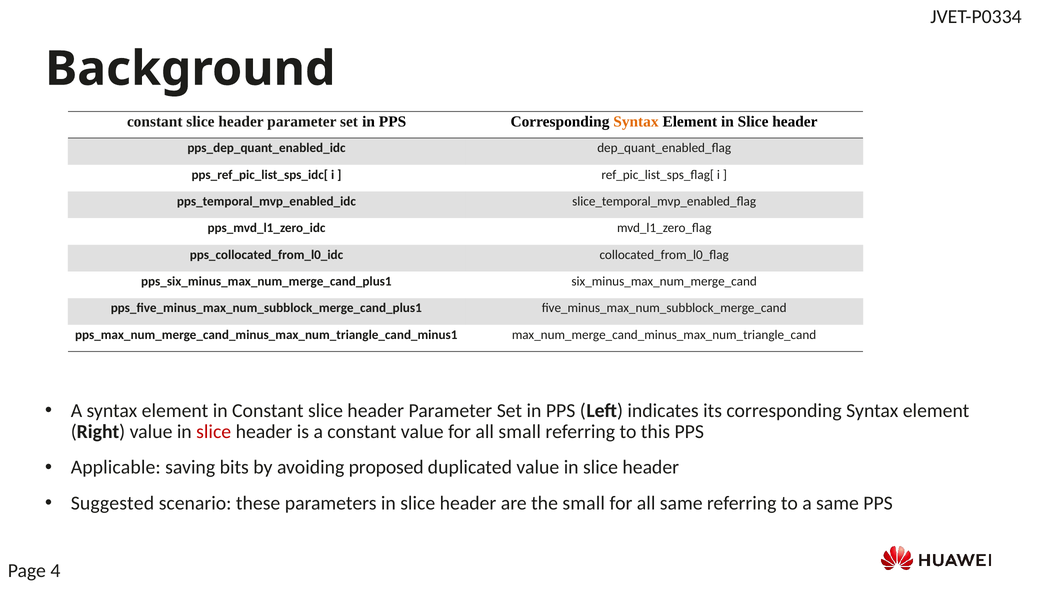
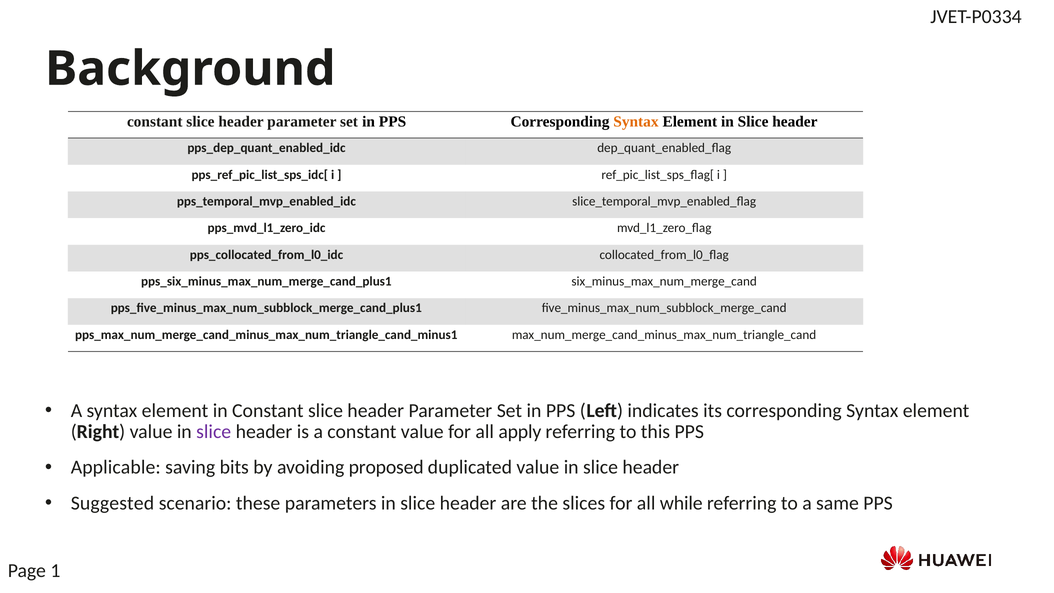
slice at (214, 432) colour: red -> purple
all small: small -> apply
the small: small -> slices
all same: same -> while
4: 4 -> 1
